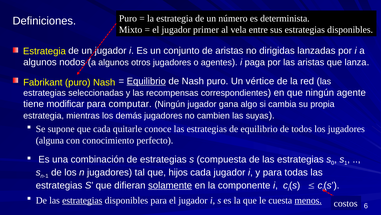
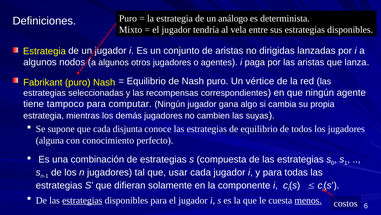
número: número -> análogo
primer: primer -> tendría
Equilibrio at (146, 81) underline: present -> none
modificar: modificar -> tampoco
quitarle: quitarle -> disjunta
hijos: hijos -> usar
solamente underline: present -> none
